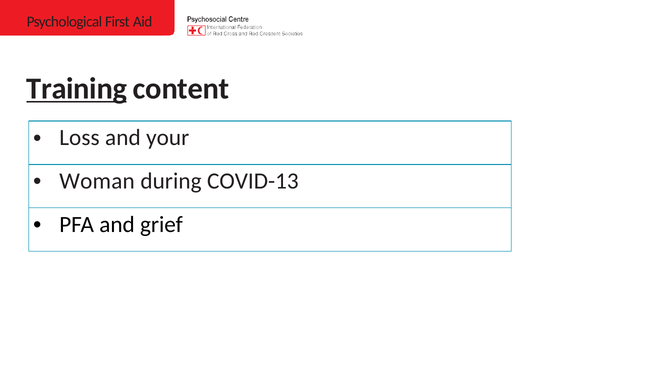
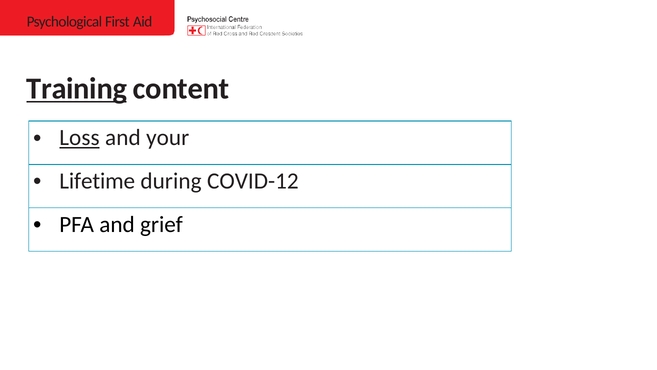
Loss underline: none -> present
Woman: Woman -> Lifetime
COVID-13: COVID-13 -> COVID-12
